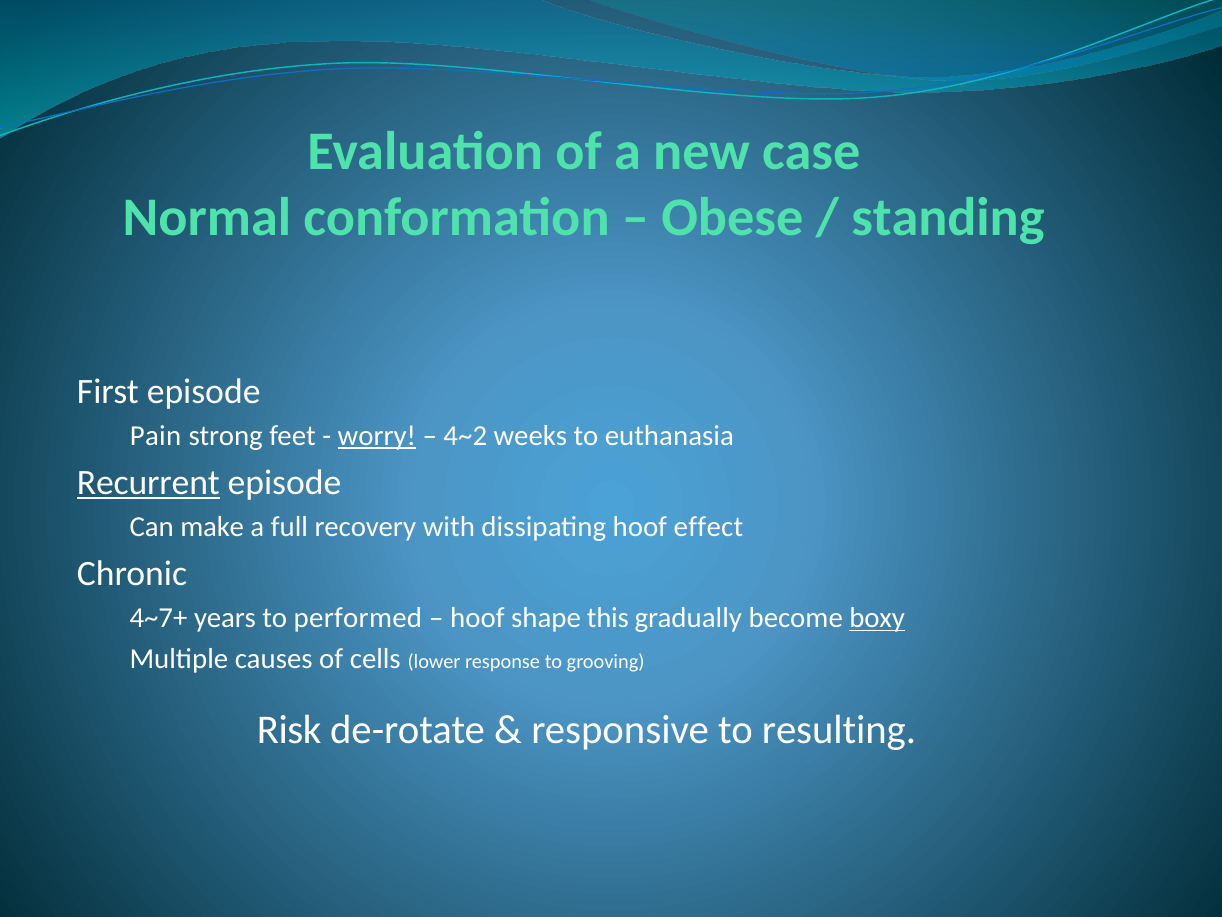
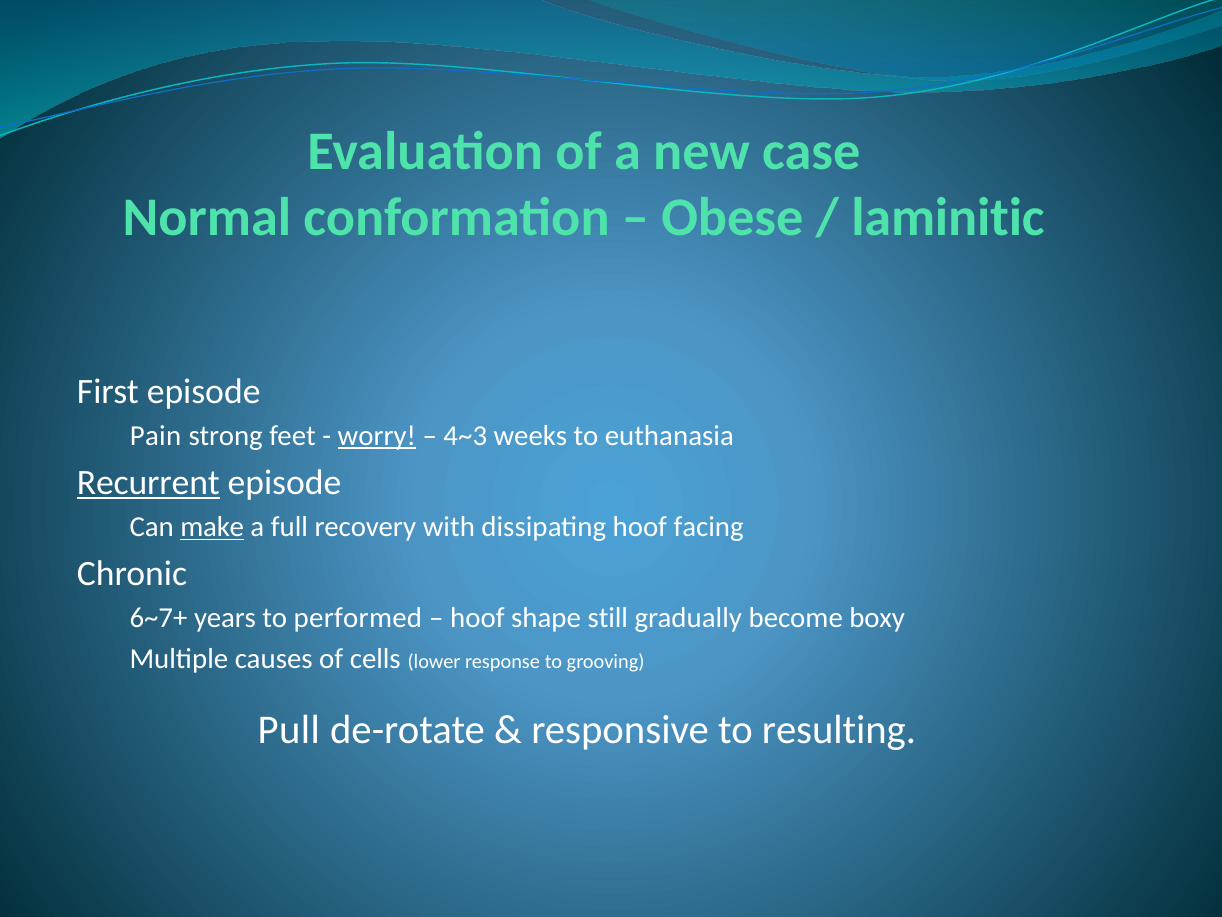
standing: standing -> laminitic
4~2: 4~2 -> 4~3
make underline: none -> present
effect: effect -> facing
4~7+: 4~7+ -> 6~7+
this: this -> still
boxy underline: present -> none
Risk: Risk -> Pull
